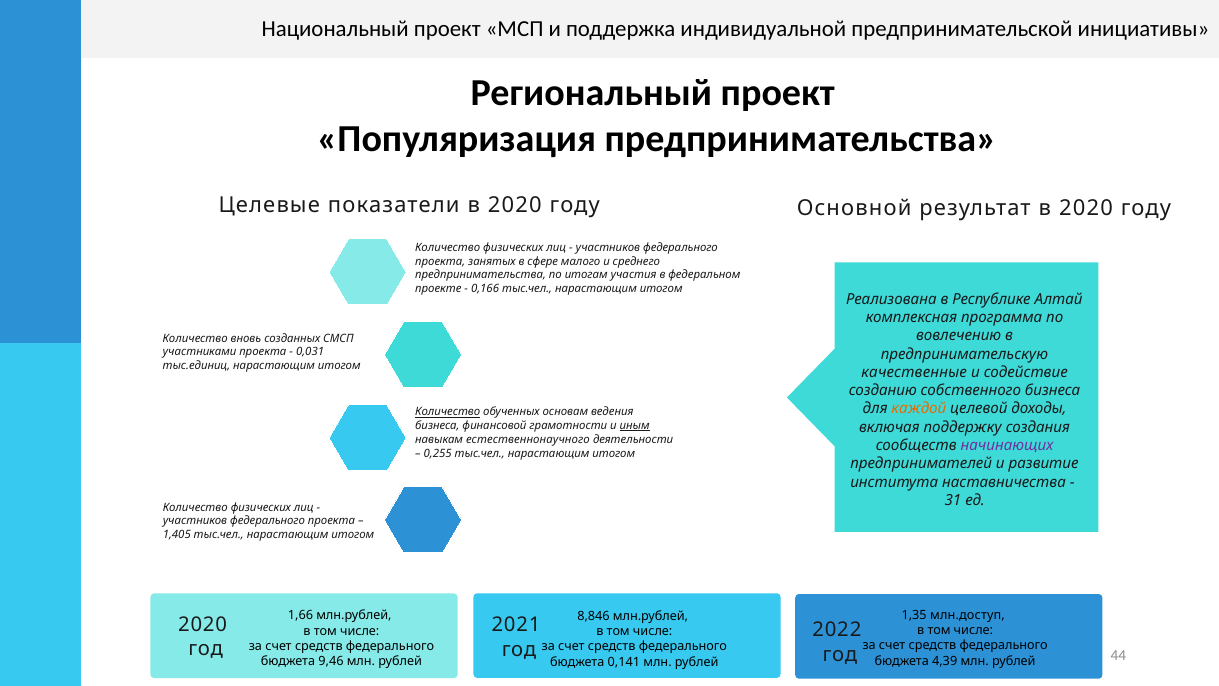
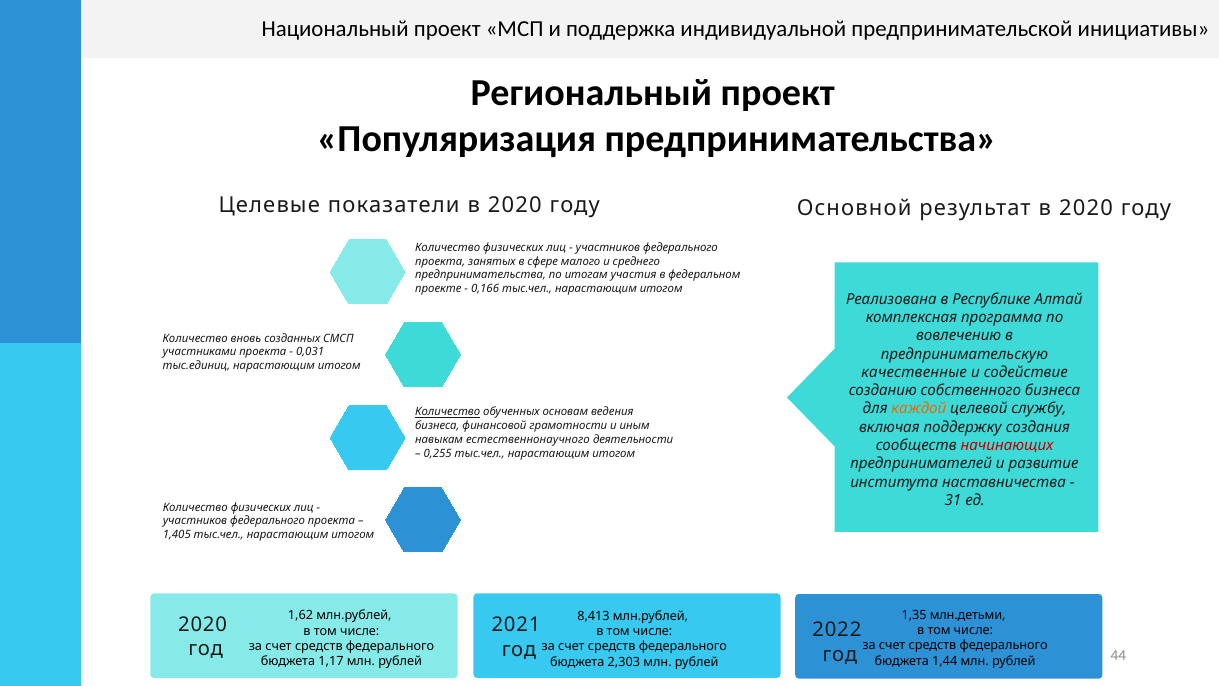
доходы: доходы -> службу
иным underline: present -> none
начинающих colour: purple -> red
млн.доступ: млн.доступ -> млн.детьми
1,66: 1,66 -> 1,62
8,846: 8,846 -> 8,413
4,39: 4,39 -> 1,44
9,46: 9,46 -> 1,17
0,141: 0,141 -> 2,303
